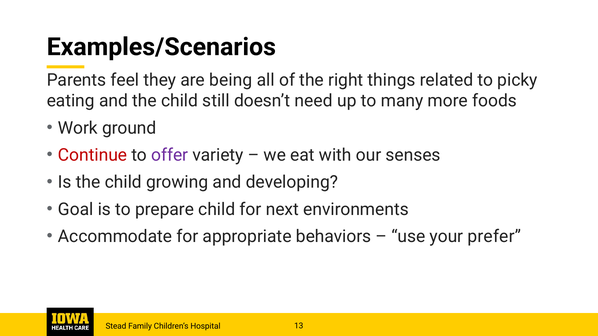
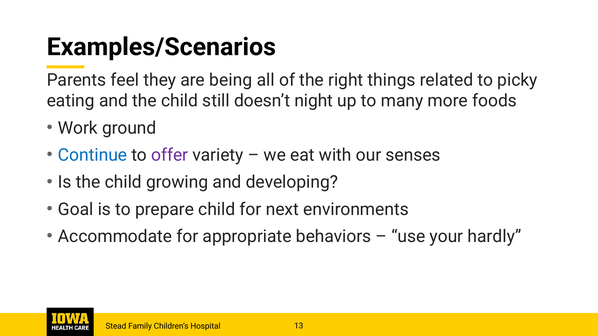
need: need -> night
Continue colour: red -> blue
prefer: prefer -> hardly
